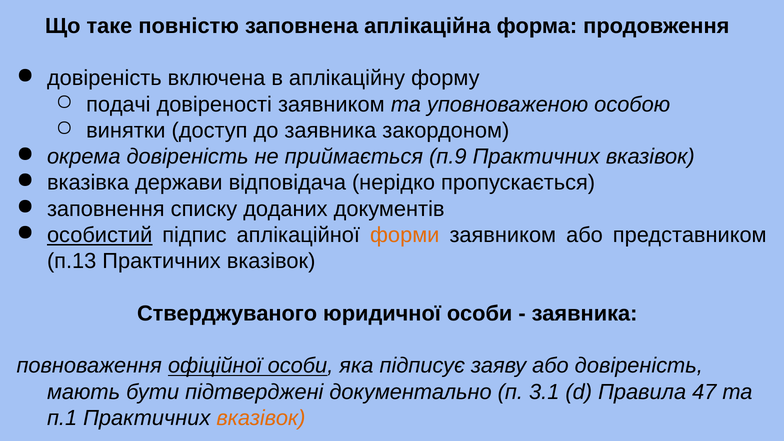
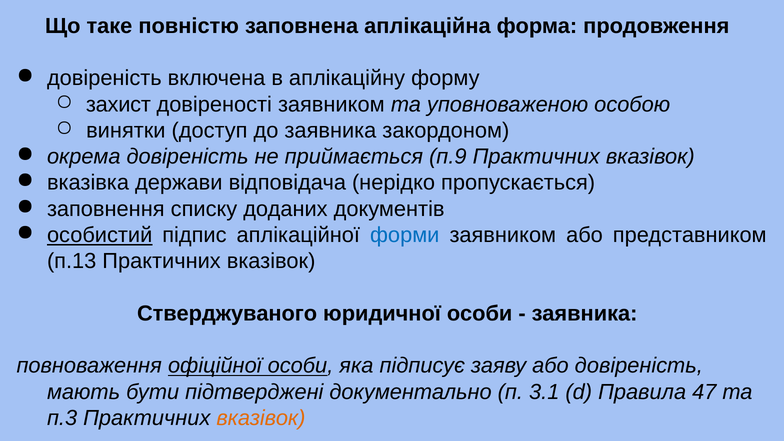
подачі: подачі -> захист
форми colour: orange -> blue
п.1: п.1 -> п.3
